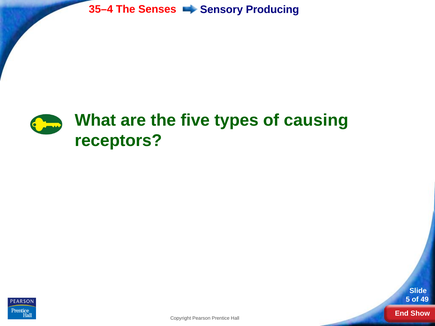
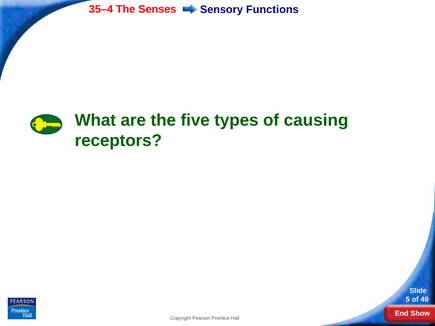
Producing: Producing -> Functions
